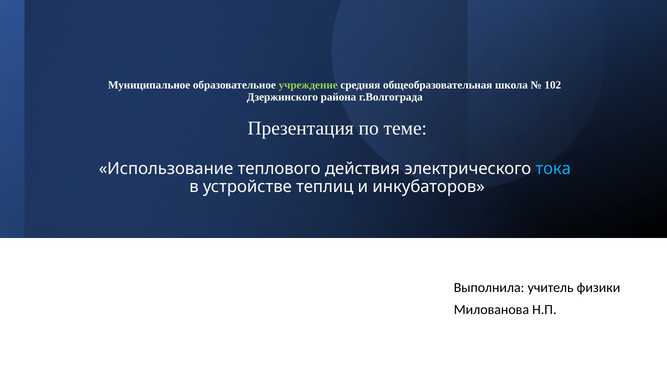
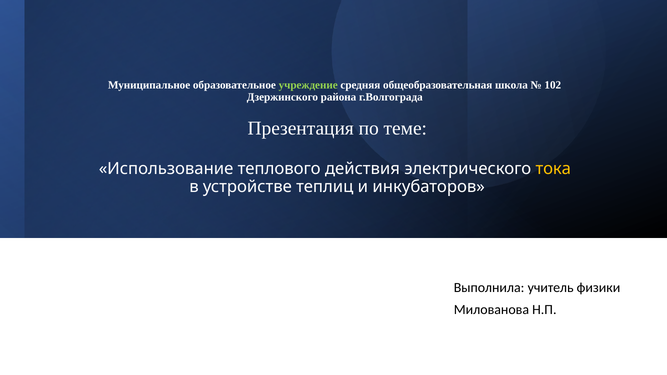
тока colour: light blue -> yellow
